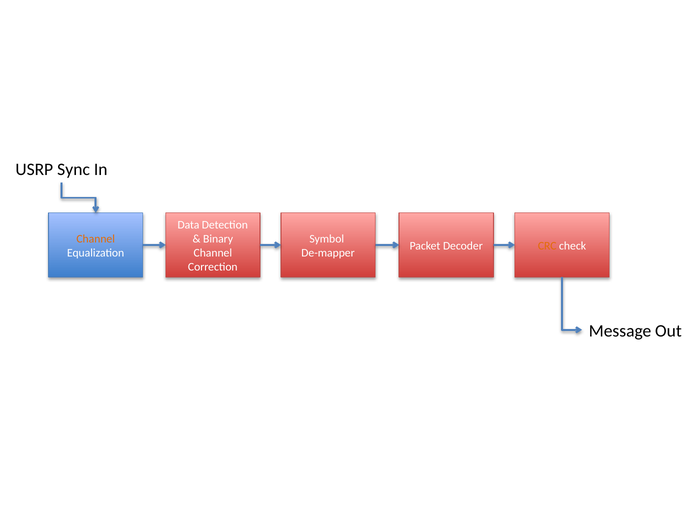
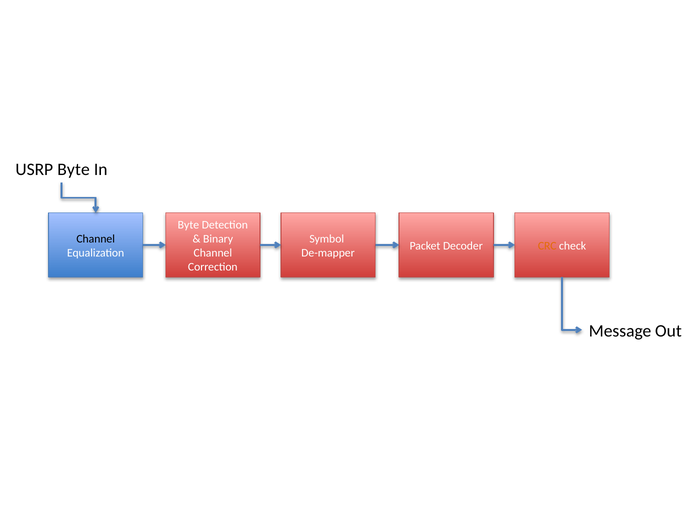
USRP Sync: Sync -> Byte
Data at (189, 225): Data -> Byte
Channel at (96, 239) colour: orange -> black
